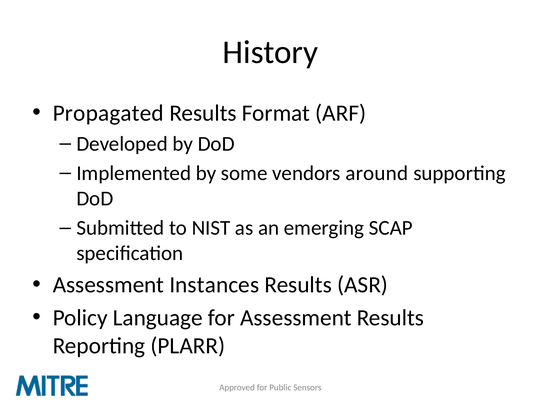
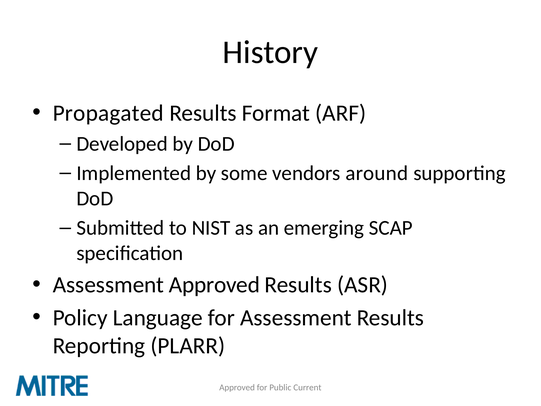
Assessment Instances: Instances -> Approved
Sensors: Sensors -> Current
